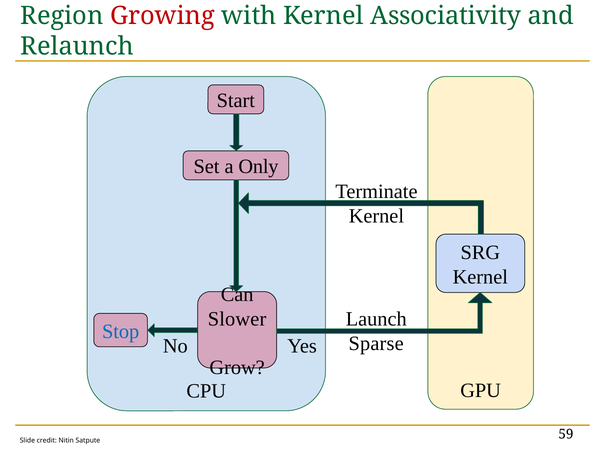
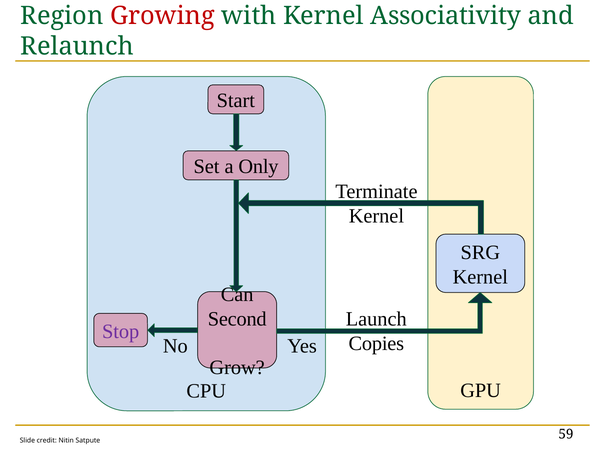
Slower: Slower -> Second
Stop colour: blue -> purple
Sparse: Sparse -> Copies
